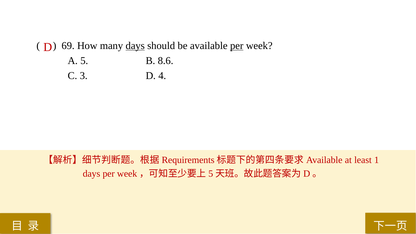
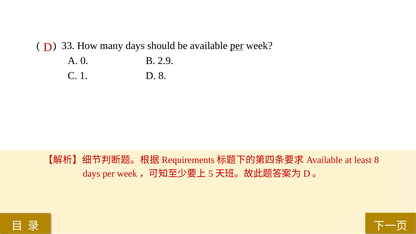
69: 69 -> 33
days at (135, 46) underline: present -> none
5: 5 -> 0
8.6: 8.6 -> 2.9
3: 3 -> 1
D 4: 4 -> 8
least 1: 1 -> 8
